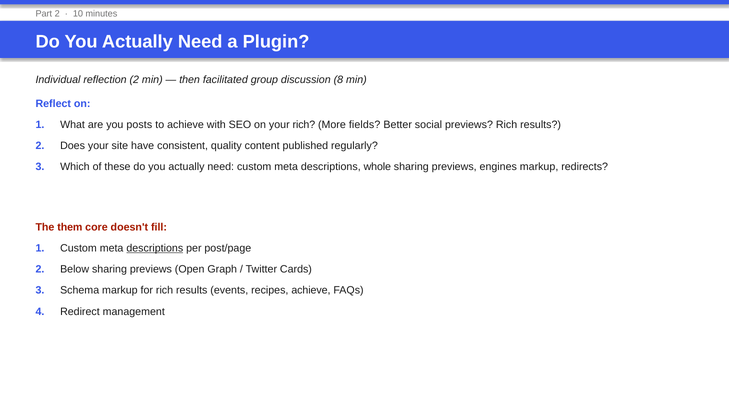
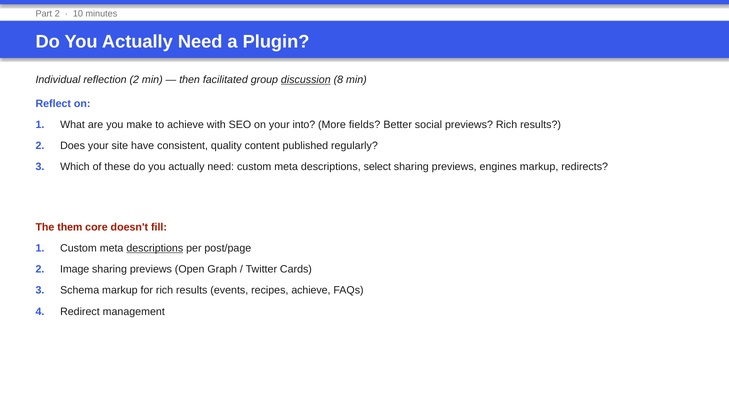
discussion underline: none -> present
posts: posts -> make
your rich: rich -> into
whole: whole -> select
Below: Below -> Image
